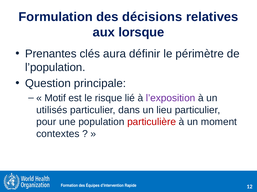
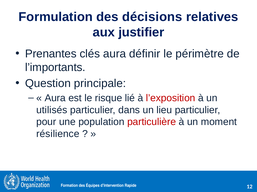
lorsque: lorsque -> justifier
l’population: l’population -> l’importants
Motif at (55, 98): Motif -> Aura
l’exposition colour: purple -> red
contextes: contextes -> résilience
